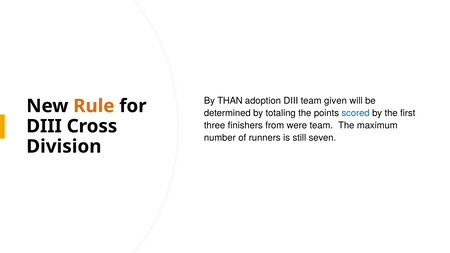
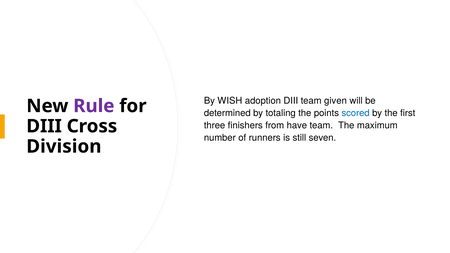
THAN: THAN -> WISH
Rule colour: orange -> purple
were: were -> have
